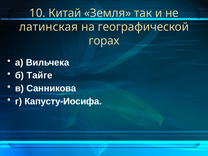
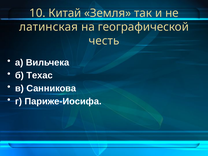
горах: горах -> честь
Тайге: Тайге -> Техас
Капусту-Иосифа: Капусту-Иосифа -> Париже-Иосифа
